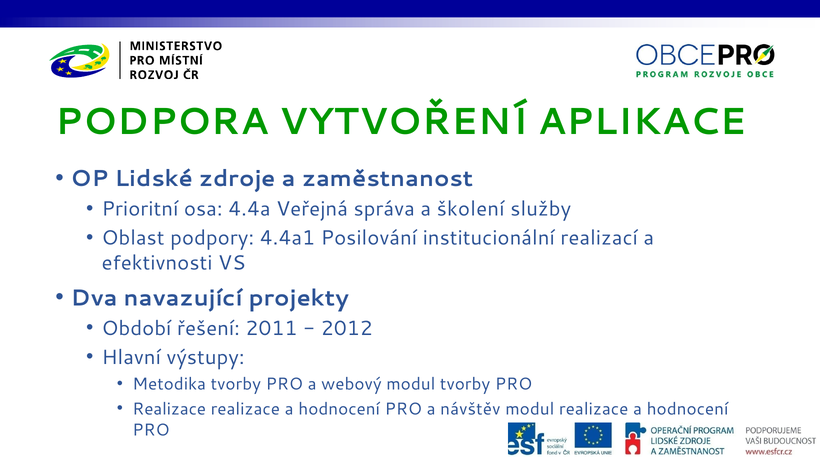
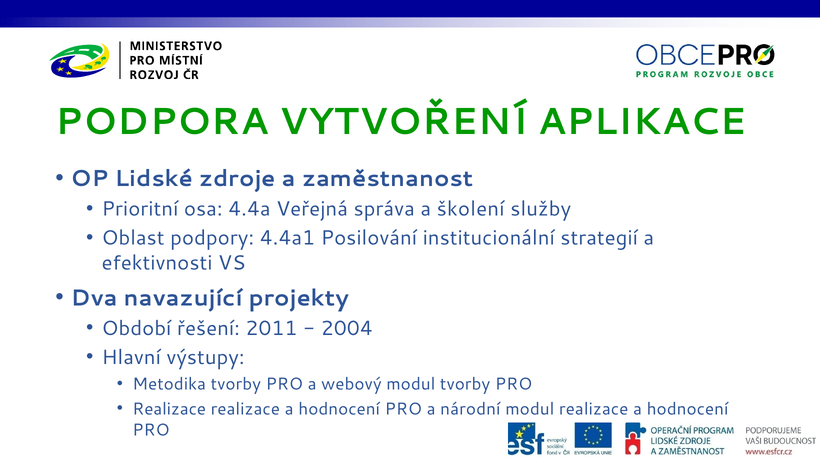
realizací: realizací -> strategií
2012: 2012 -> 2004
návštěv: návštěv -> národní
